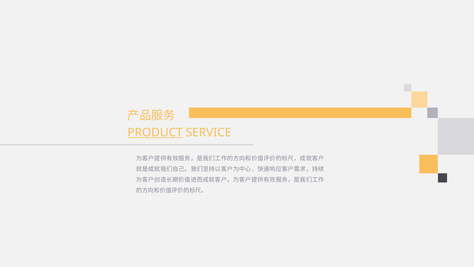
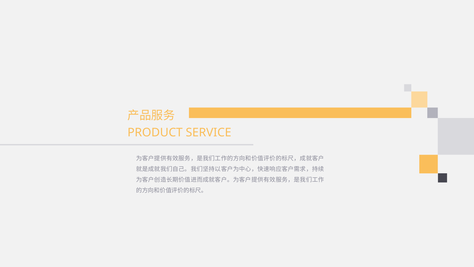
PRODUCT underline: present -> none
